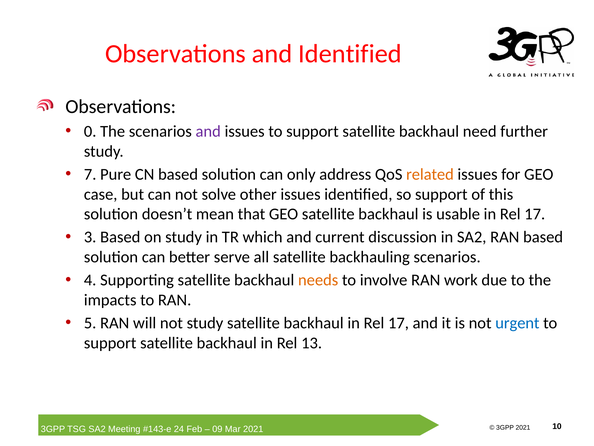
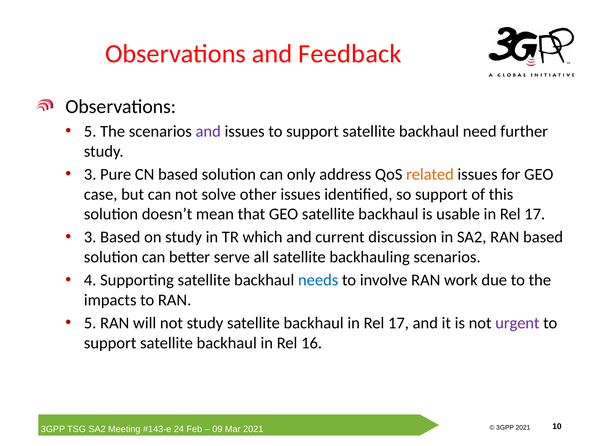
and Identified: Identified -> Feedback
0 at (90, 131): 0 -> 5
7 at (90, 174): 7 -> 3
needs colour: orange -> blue
urgent colour: blue -> purple
13: 13 -> 16
